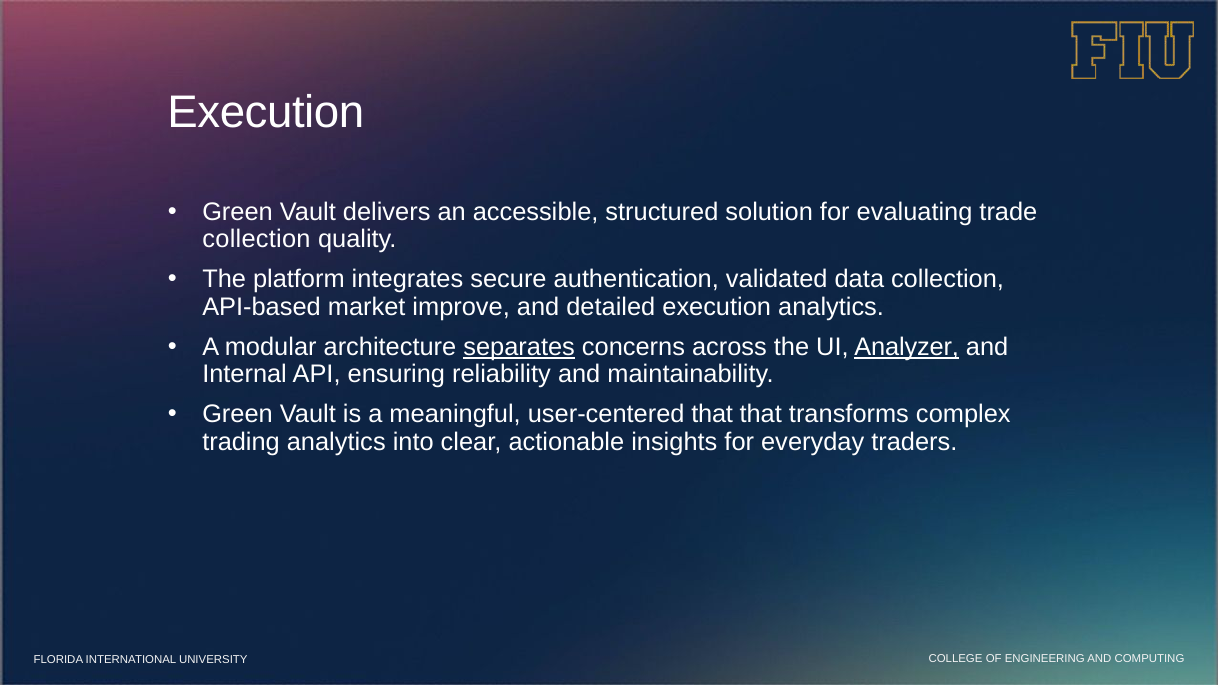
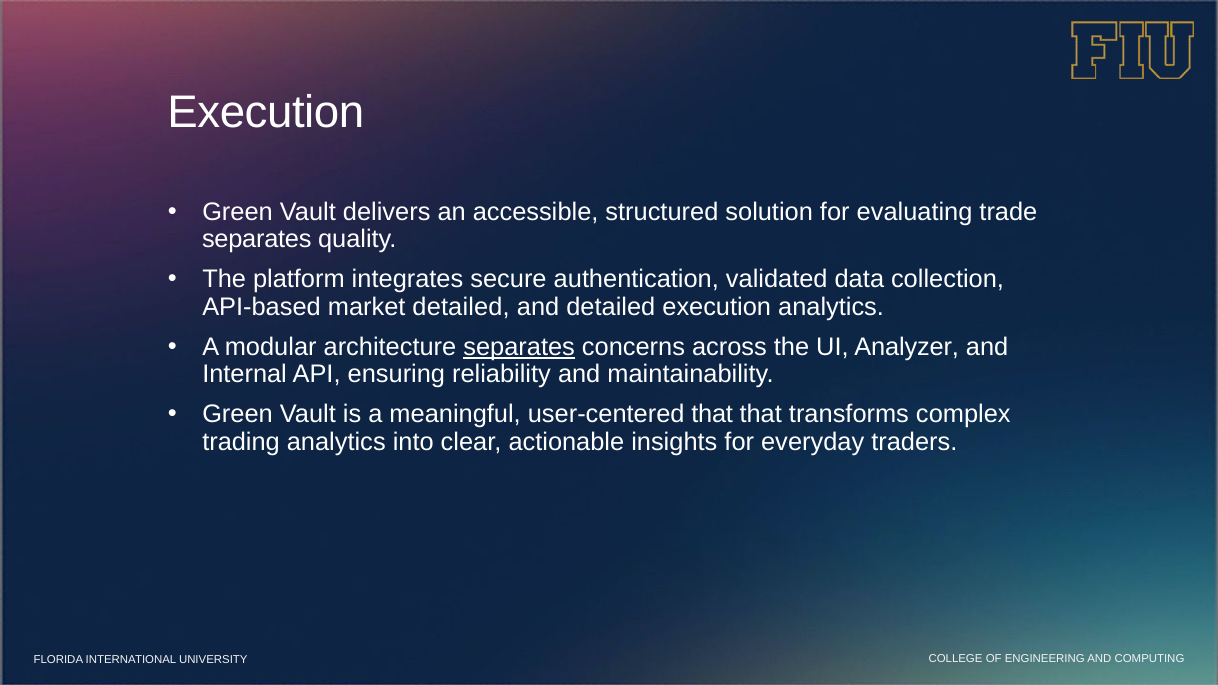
collection at (256, 239): collection -> separates
market improve: improve -> detailed
Analyzer underline: present -> none
